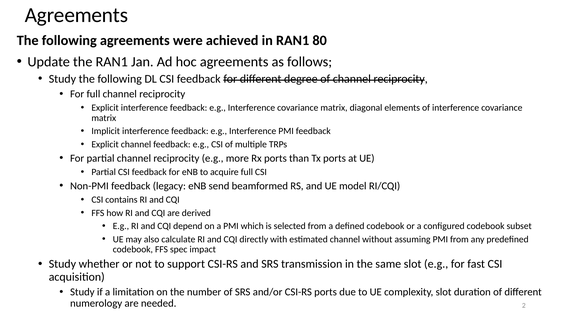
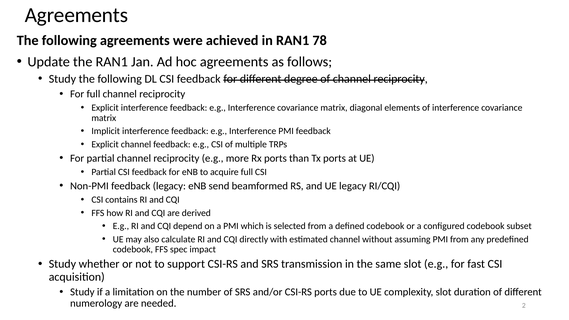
80: 80 -> 78
UE model: model -> legacy
